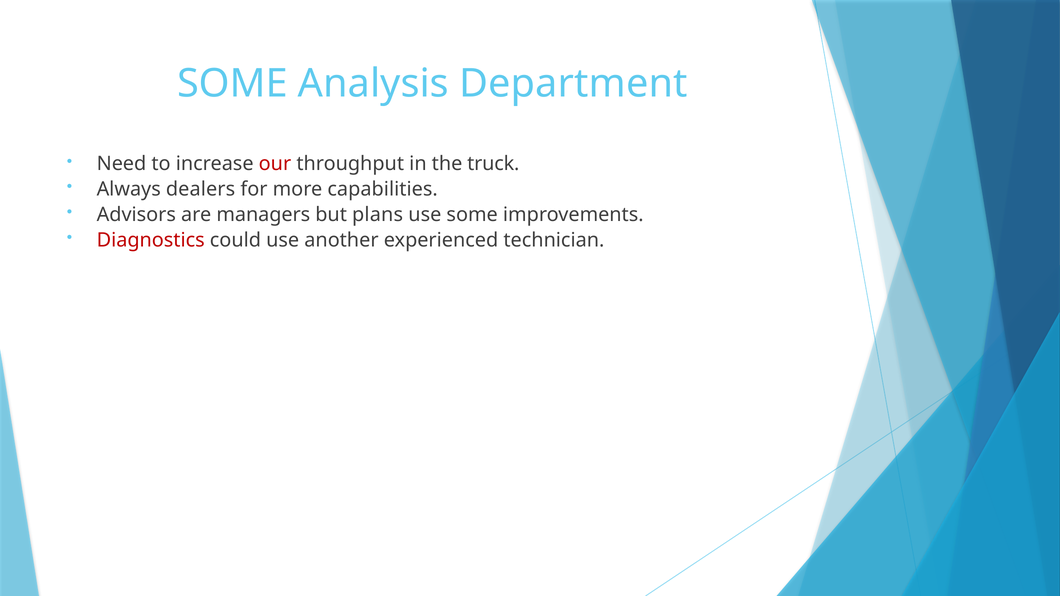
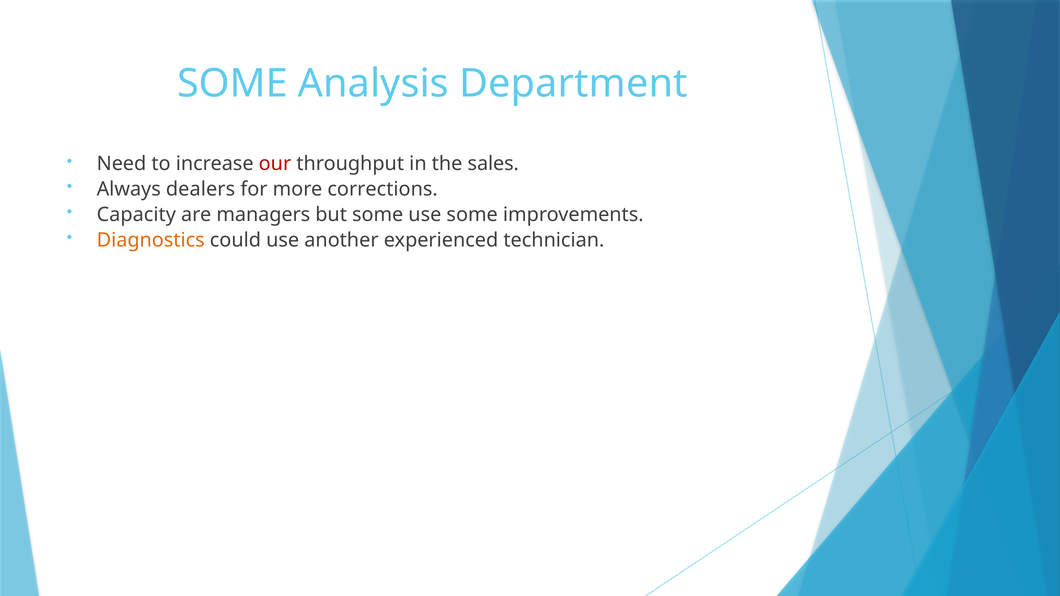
truck: truck -> sales
capabilities: capabilities -> corrections
Advisors: Advisors -> Capacity
but plans: plans -> some
Diagnostics colour: red -> orange
